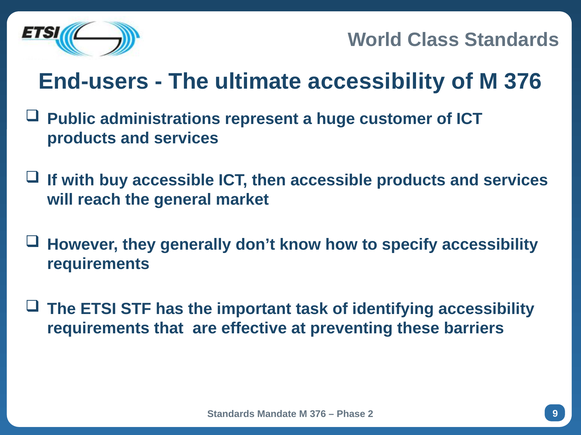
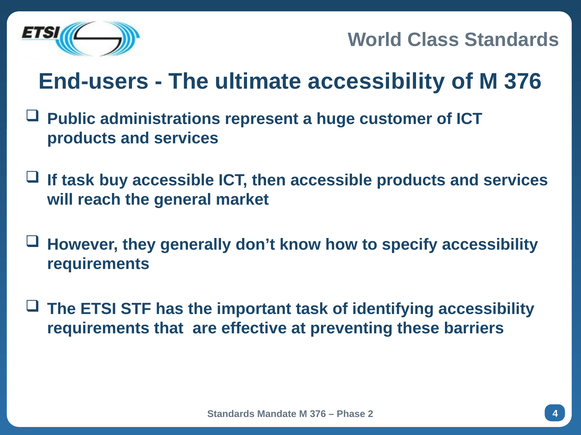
If with: with -> task
9: 9 -> 4
